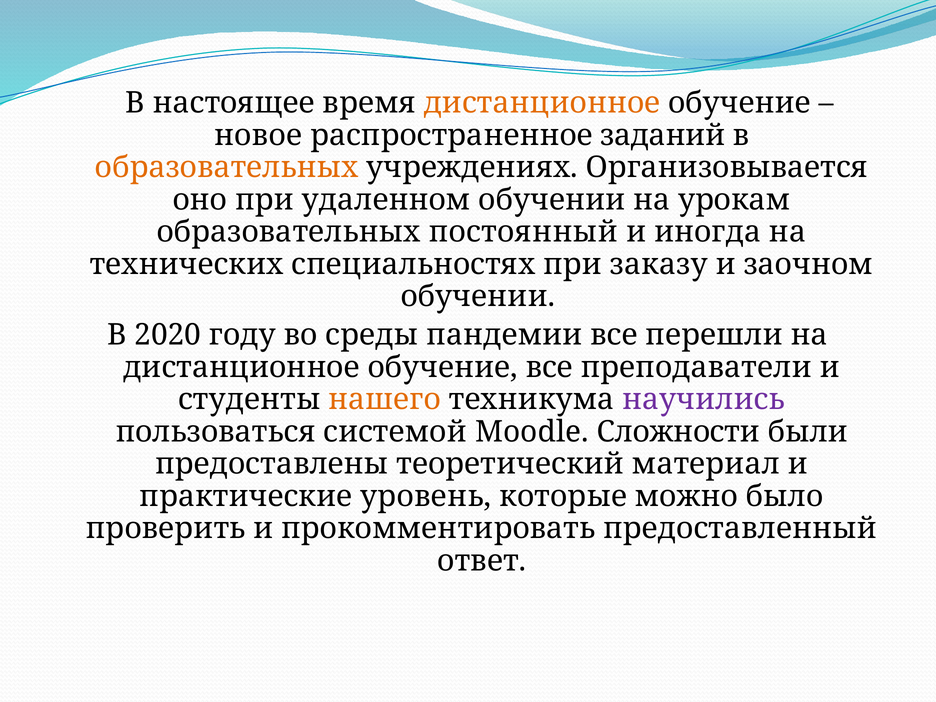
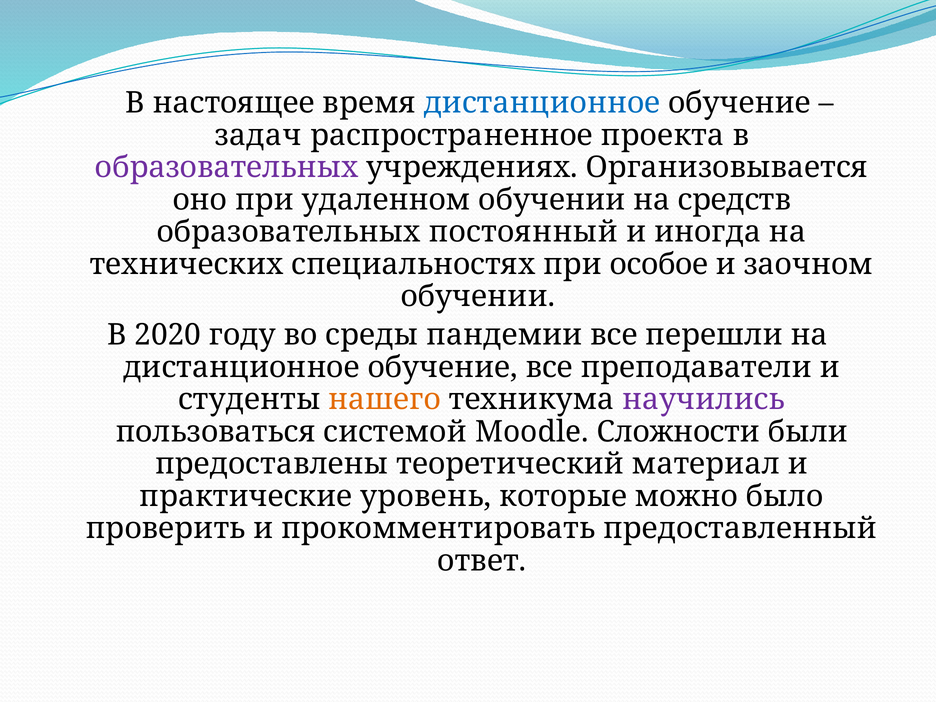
дистанционное at (542, 103) colour: orange -> blue
новое: новое -> задач
заданий: заданий -> проекта
образовательных at (227, 167) colour: orange -> purple
урокам: урокам -> средств
заказу: заказу -> особое
